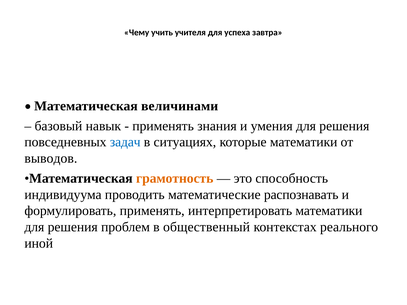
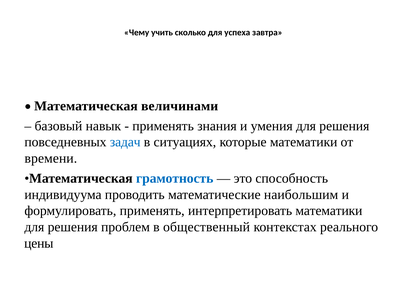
учителя: учителя -> сколько
выводов: выводов -> времени
грамотность colour: orange -> blue
распознавать: распознавать -> наибольшим
иной: иной -> цены
